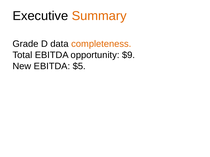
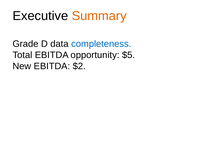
completeness colour: orange -> blue
$9: $9 -> $5
$5: $5 -> $2
